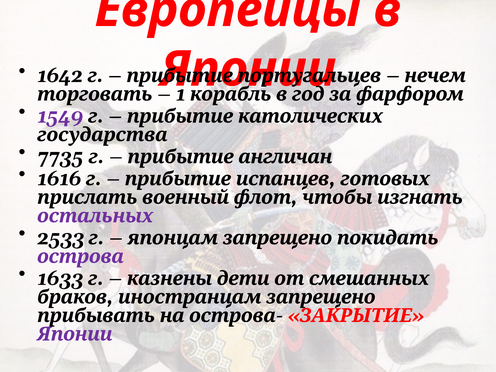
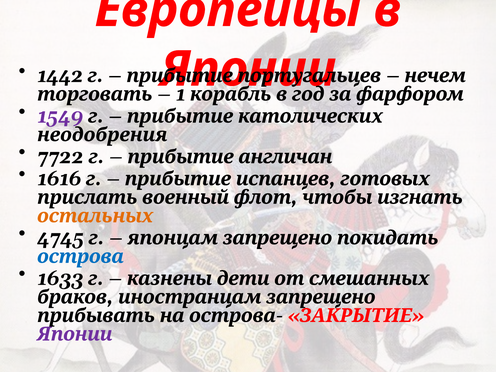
1642: 1642 -> 1442
государства: государства -> неодобрения
7735: 7735 -> 7722
остальных colour: purple -> orange
2533: 2533 -> 4745
острова at (80, 256) colour: purple -> blue
